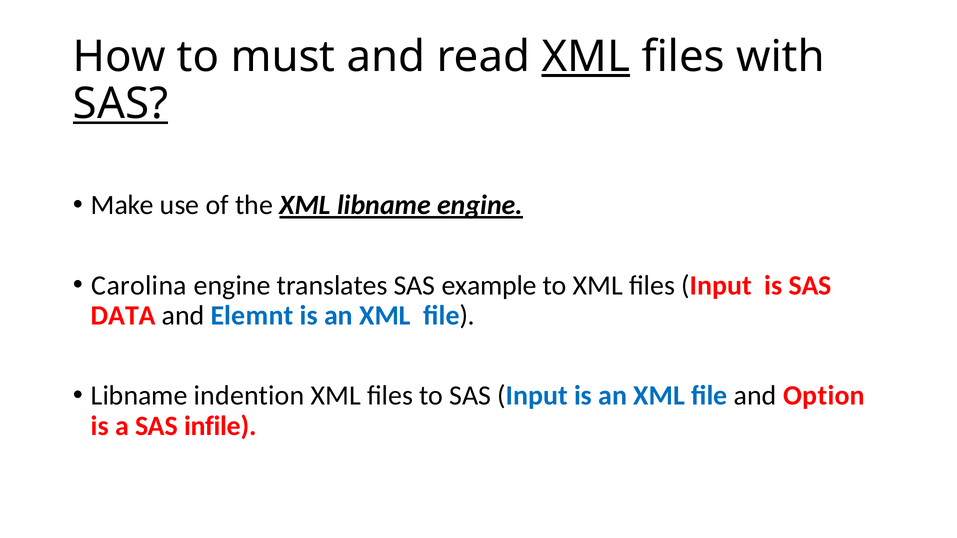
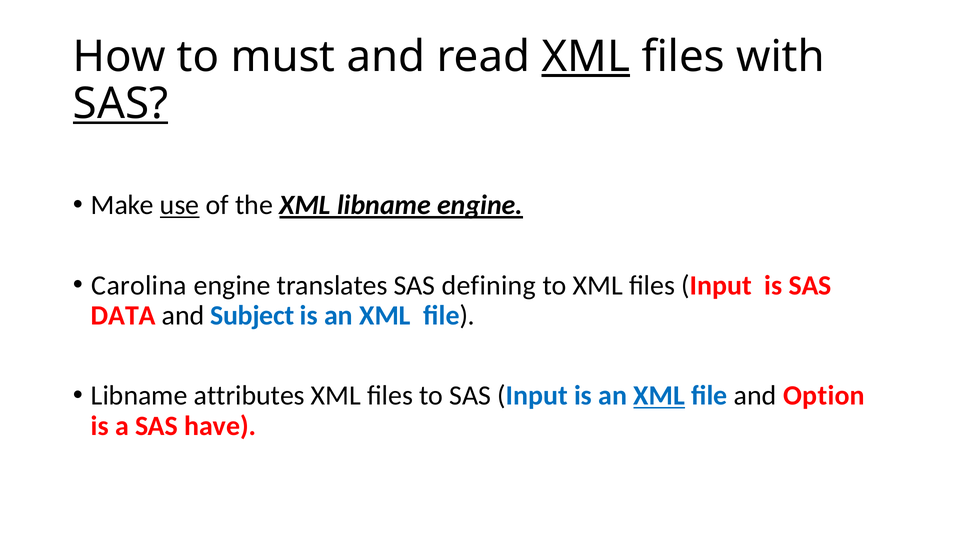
use underline: none -> present
example: example -> defining
Elemnt: Elemnt -> Subject
indention: indention -> attributes
XML at (659, 396) underline: none -> present
infile: infile -> have
